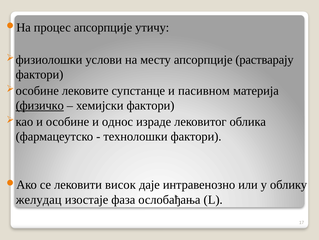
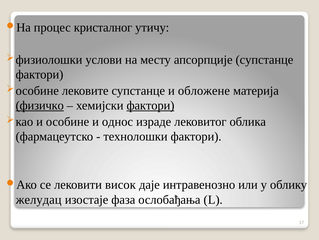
процес апсорпције: апсорпције -> кристалног
апсорпције растварају: растварају -> супстанце
пасивном: пасивном -> обложене
фактори at (150, 105) underline: none -> present
